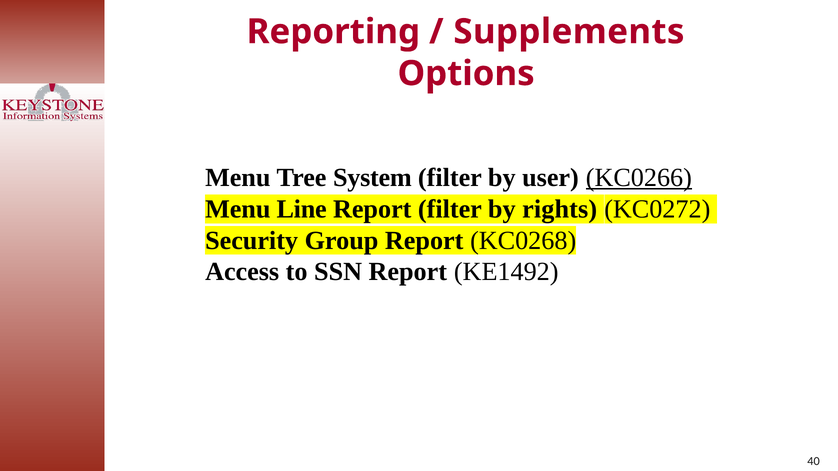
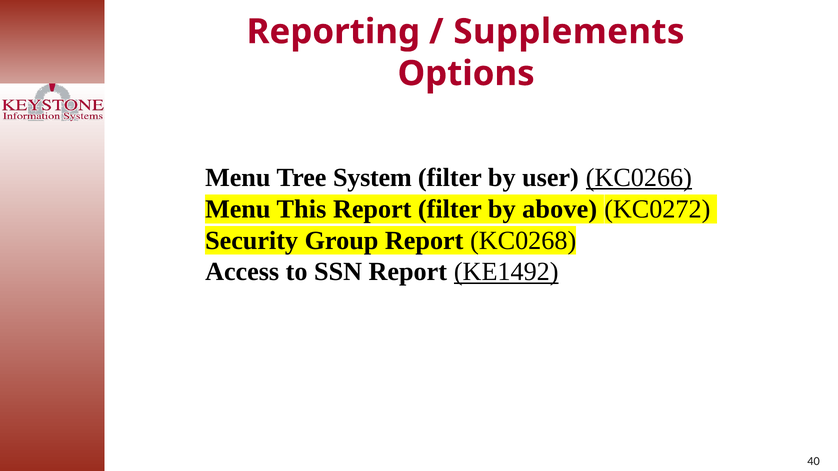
Line: Line -> This
rights: rights -> above
KE1492 underline: none -> present
